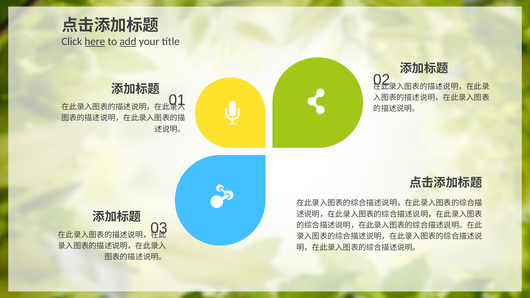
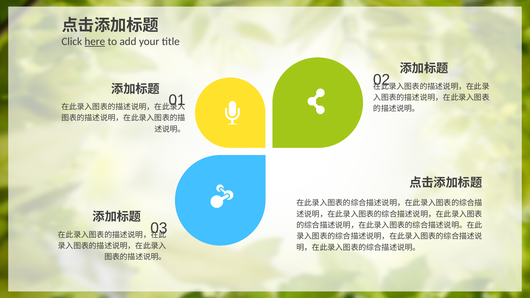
add underline: present -> none
